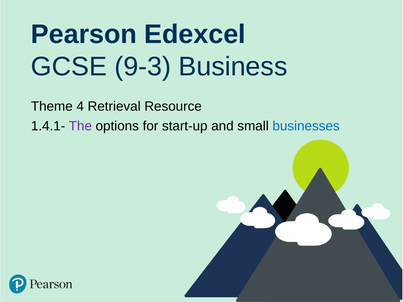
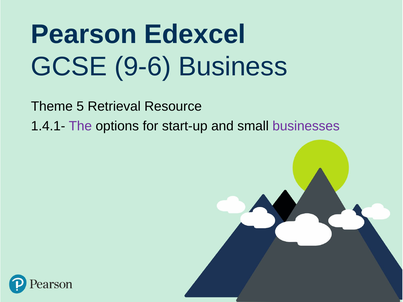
9-3: 9-3 -> 9-6
4: 4 -> 5
businesses colour: blue -> purple
